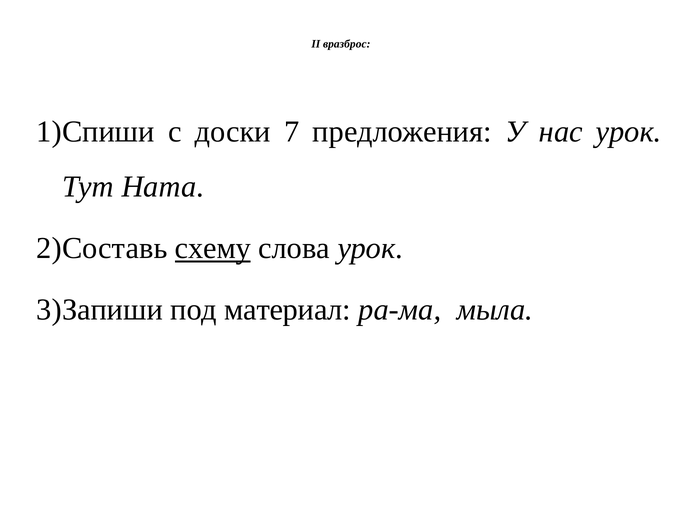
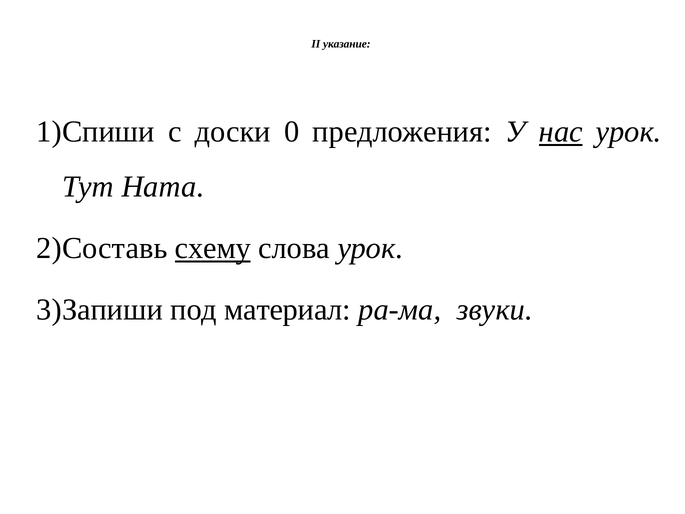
вразброс: вразброс -> указание
7: 7 -> 0
нас underline: none -> present
мыла: мыла -> звуки
